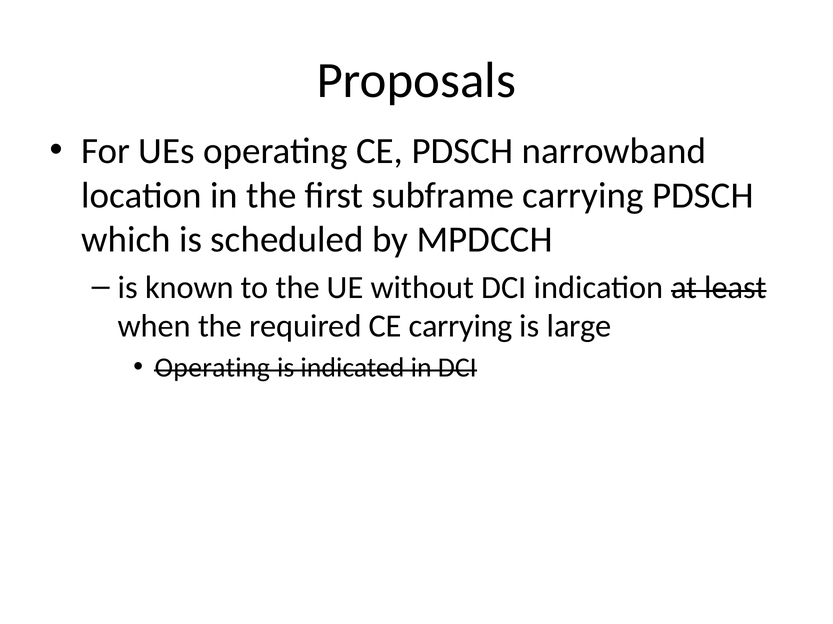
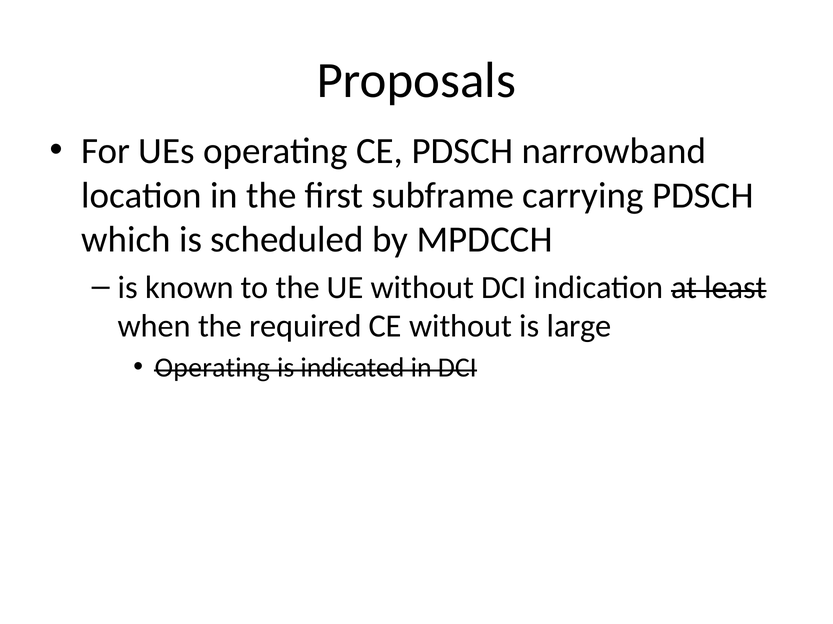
CE carrying: carrying -> without
